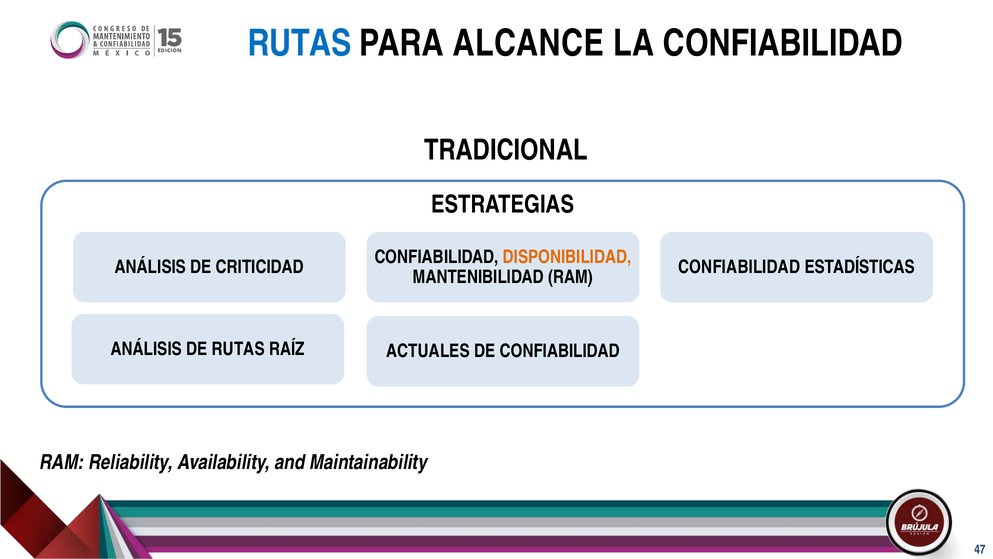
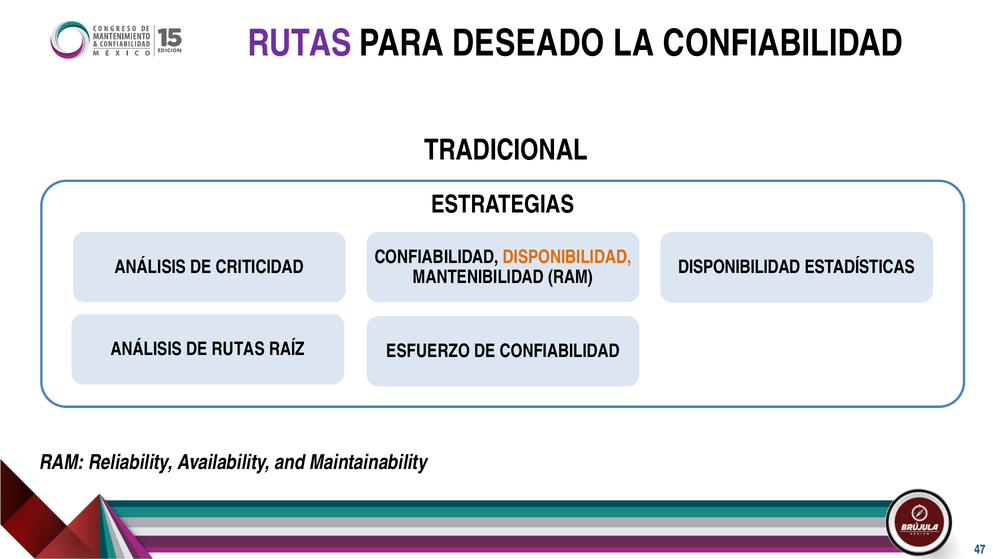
RUTAS at (300, 43) colour: blue -> purple
ALCANCE: ALCANCE -> DESEADO
CONFIABILIDAD at (739, 267): CONFIABILIDAD -> DISPONIBILIDAD
ACTUALES: ACTUALES -> ESFUERZO
